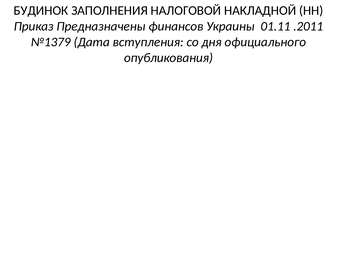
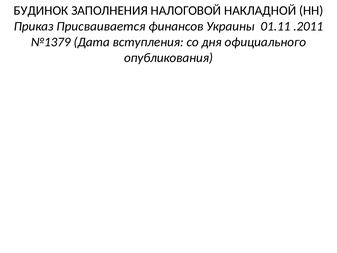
Предназначены: Предназначены -> Присваивается
